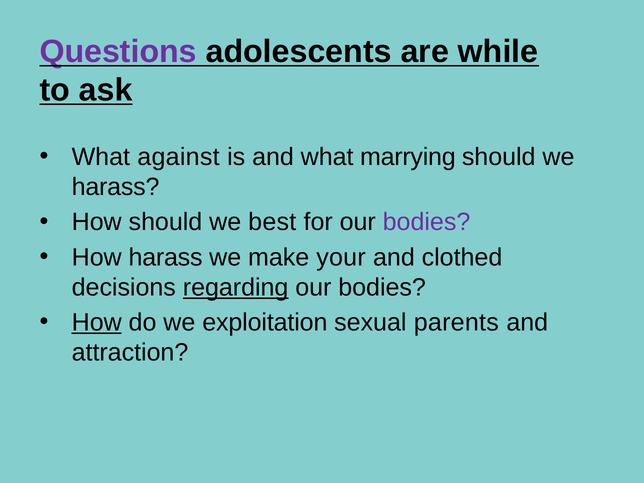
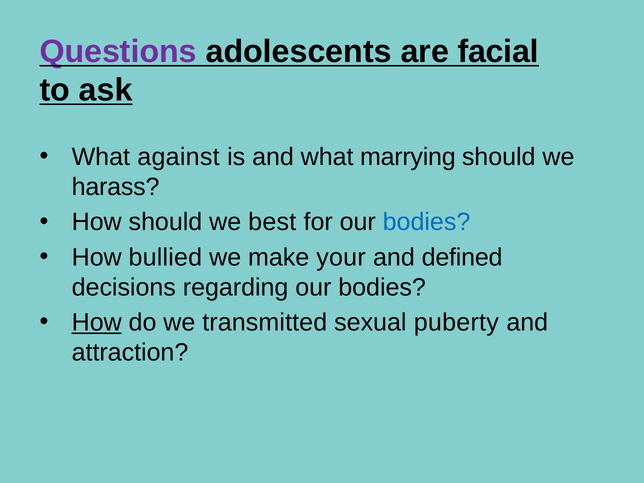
while: while -> facial
bodies at (427, 222) colour: purple -> blue
How harass: harass -> bullied
clothed: clothed -> defined
regarding underline: present -> none
exploitation: exploitation -> transmitted
parents: parents -> puberty
